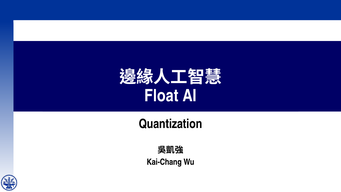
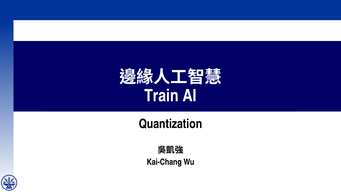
Float: Float -> Train
